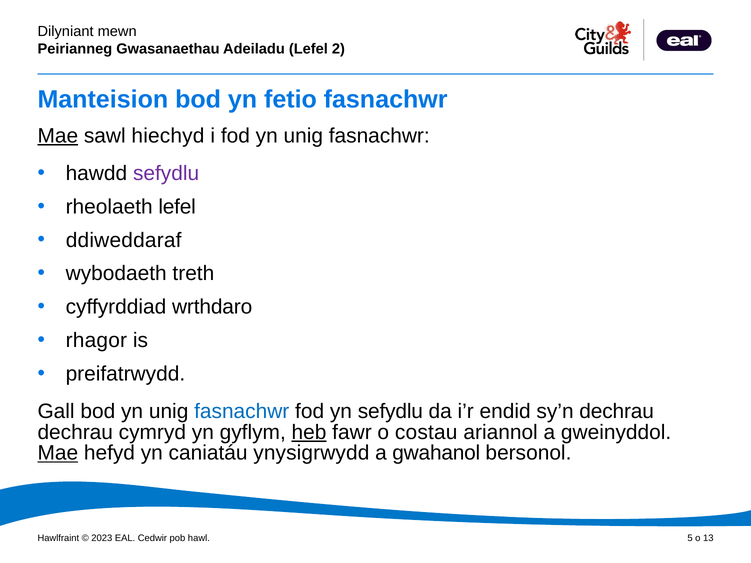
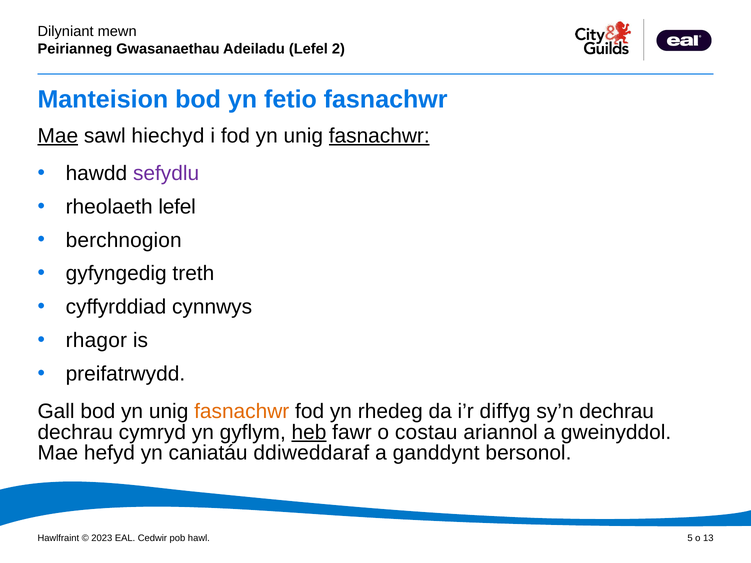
fasnachwr at (379, 136) underline: none -> present
ddiweddaraf: ddiweddaraf -> berchnogion
wybodaeth: wybodaeth -> gyfyngedig
wrthdaro: wrthdaro -> cynnwys
fasnachwr at (242, 412) colour: blue -> orange
yn sefydlu: sefydlu -> rhedeg
endid: endid -> diffyg
Mae at (58, 453) underline: present -> none
ynysigrwydd: ynysigrwydd -> ddiweddaraf
gwahanol: gwahanol -> ganddynt
